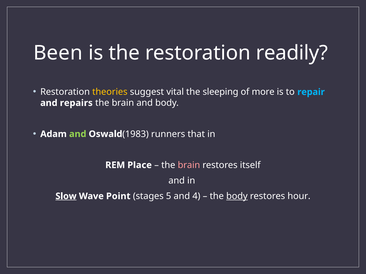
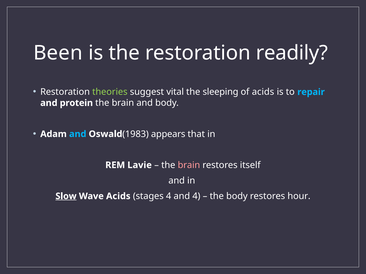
theories colour: yellow -> light green
of more: more -> acids
repairs: repairs -> protein
and at (78, 134) colour: light green -> light blue
runners: runners -> appears
Place: Place -> Lavie
Wave Point: Point -> Acids
stages 5: 5 -> 4
body at (237, 196) underline: present -> none
